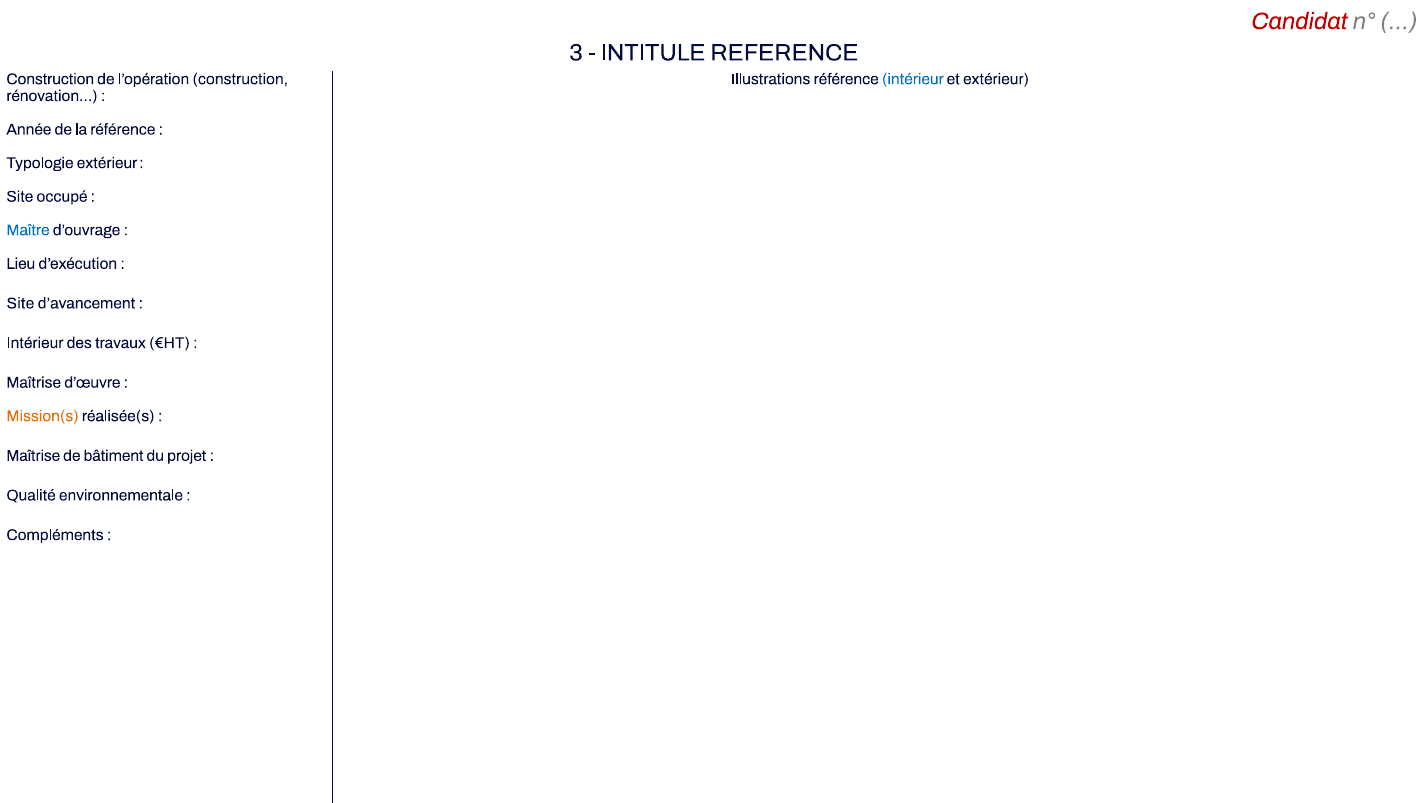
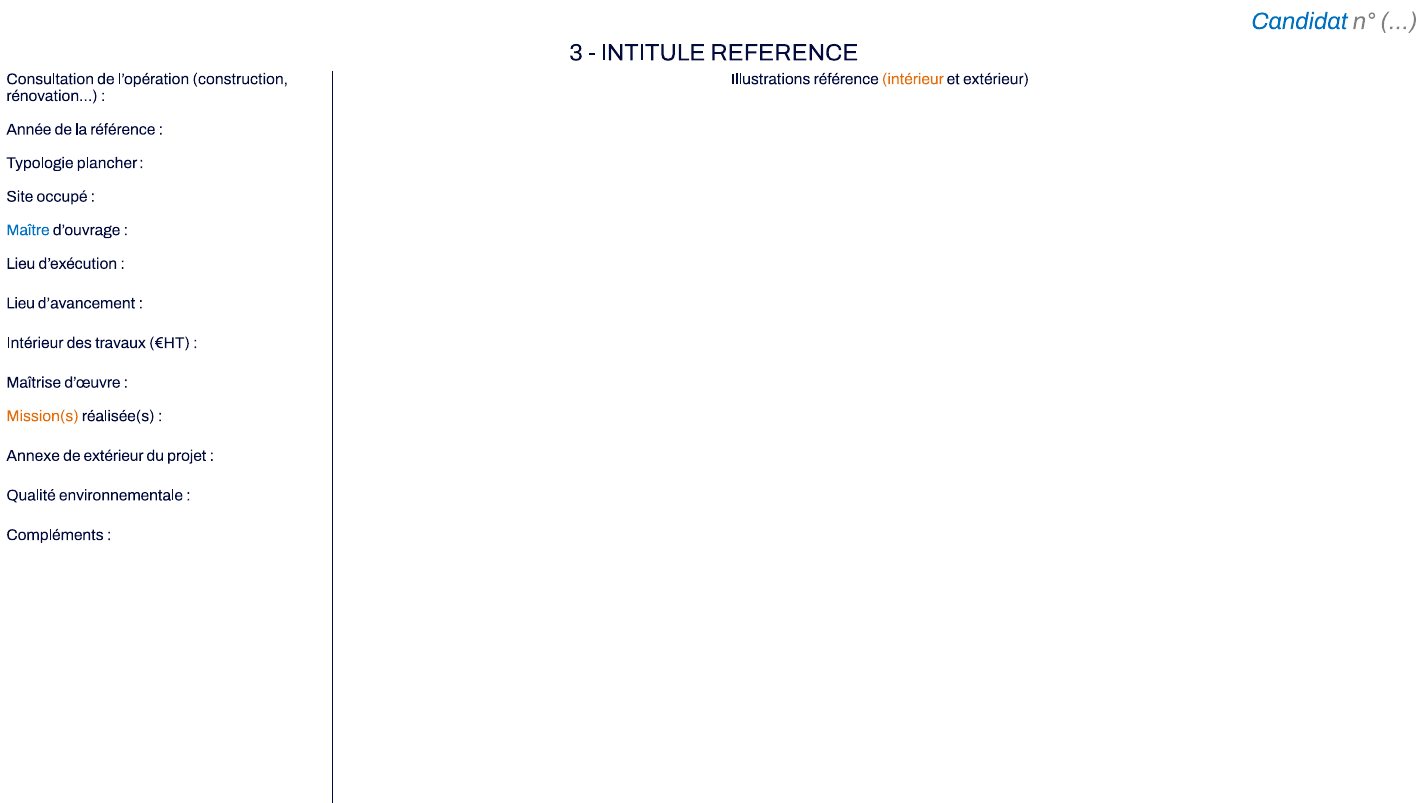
Candidat colour: red -> blue
Construction at (50, 79): Construction -> Consultation
intérieur at (913, 79) colour: blue -> orange
Typologie extérieur: extérieur -> plancher
Site at (20, 303): Site -> Lieu
Maîtrise at (33, 456): Maîtrise -> Annexe
de bâtiment: bâtiment -> extérieur
